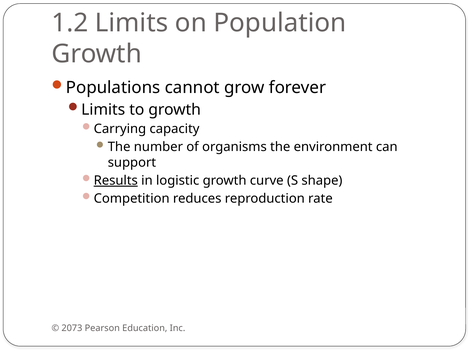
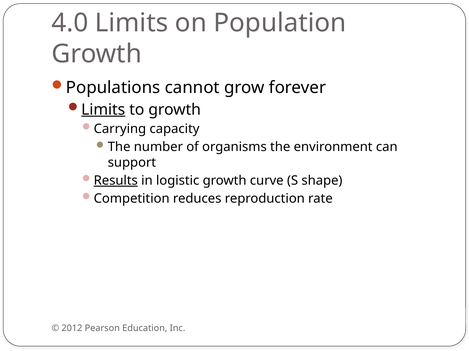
1.2: 1.2 -> 4.0
Limits at (103, 110) underline: none -> present
2073: 2073 -> 2012
